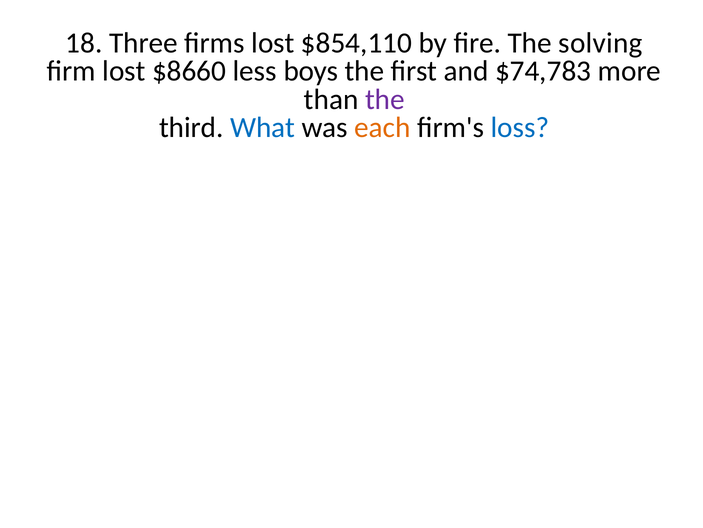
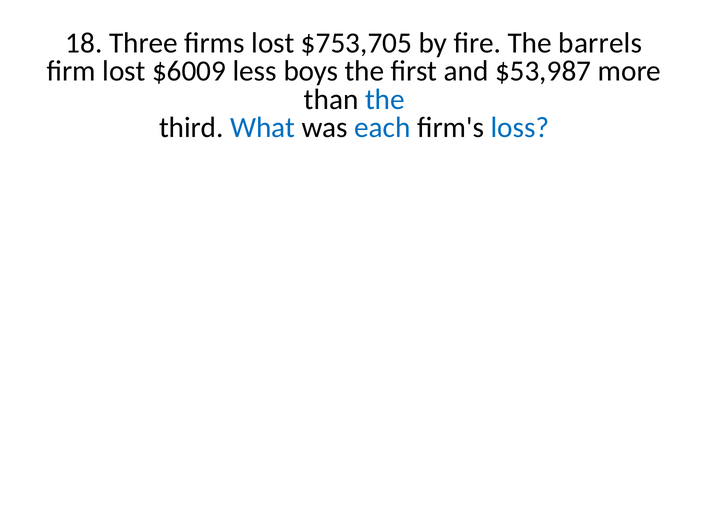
$854,110: $854,110 -> $753,705
solving: solving -> barrels
$8660: $8660 -> $6009
$74,783: $74,783 -> $53,987
the at (385, 99) colour: purple -> blue
each colour: orange -> blue
